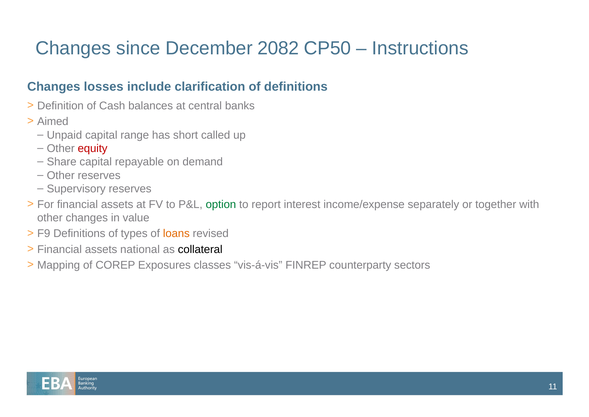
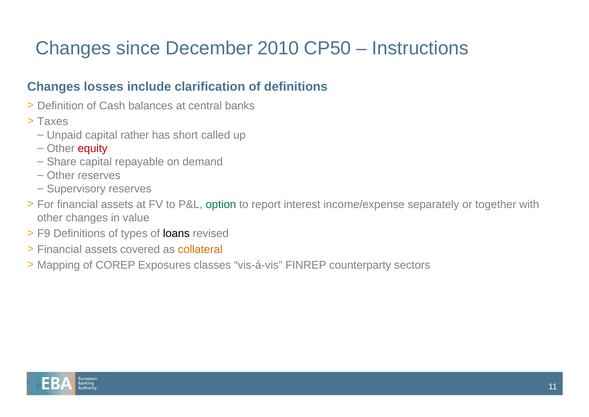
2082: 2082 -> 2010
Aimed: Aimed -> Taxes
range: range -> rather
loans colour: orange -> black
national: national -> covered
collateral colour: black -> orange
